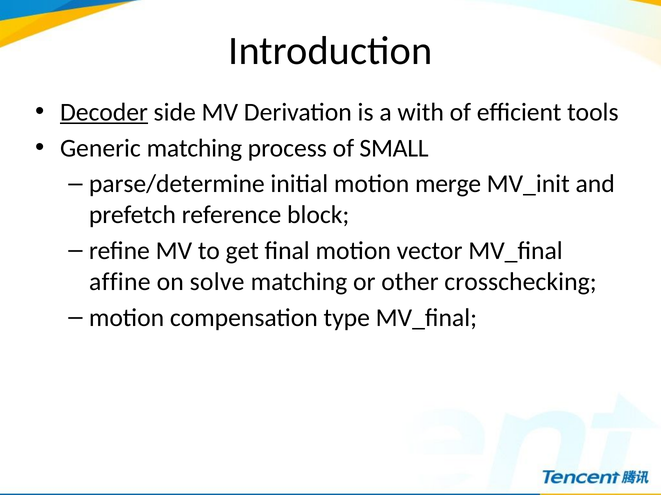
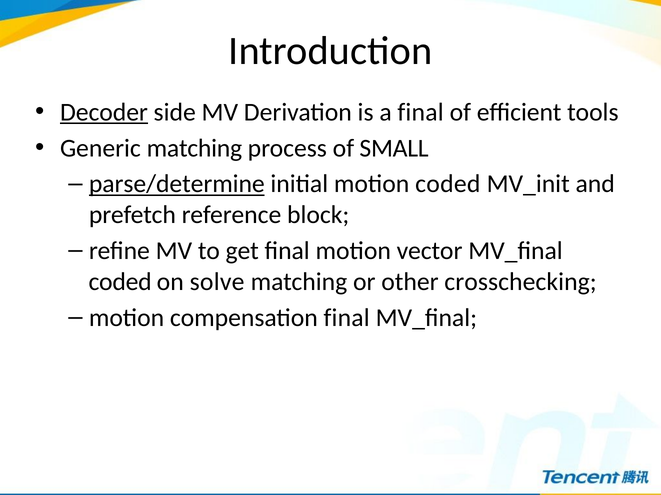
a with: with -> final
parse/determine underline: none -> present
motion merge: merge -> coded
affine at (120, 282): affine -> coded
compensation type: type -> final
